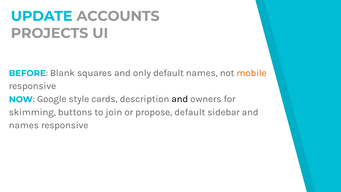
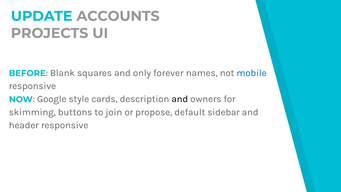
only default: default -> forever
mobile colour: orange -> blue
names at (24, 125): names -> header
